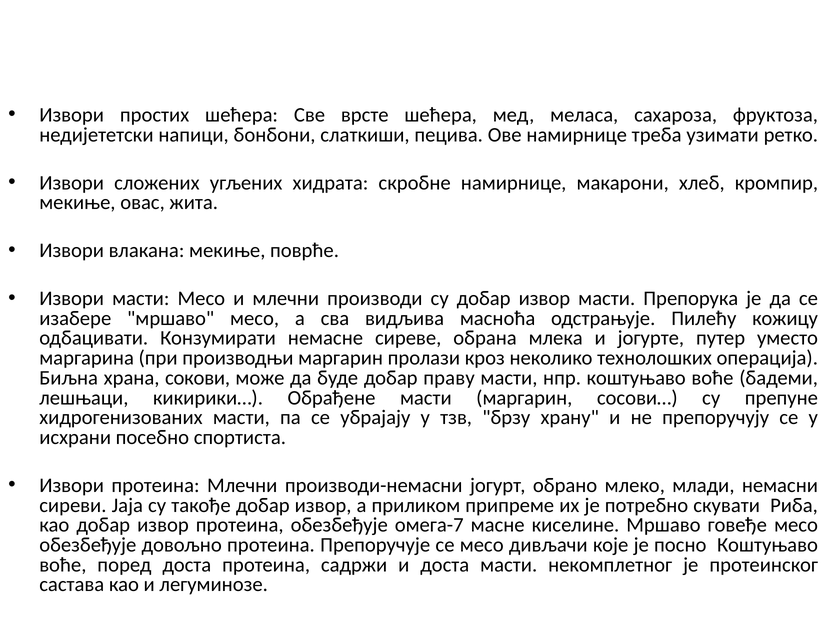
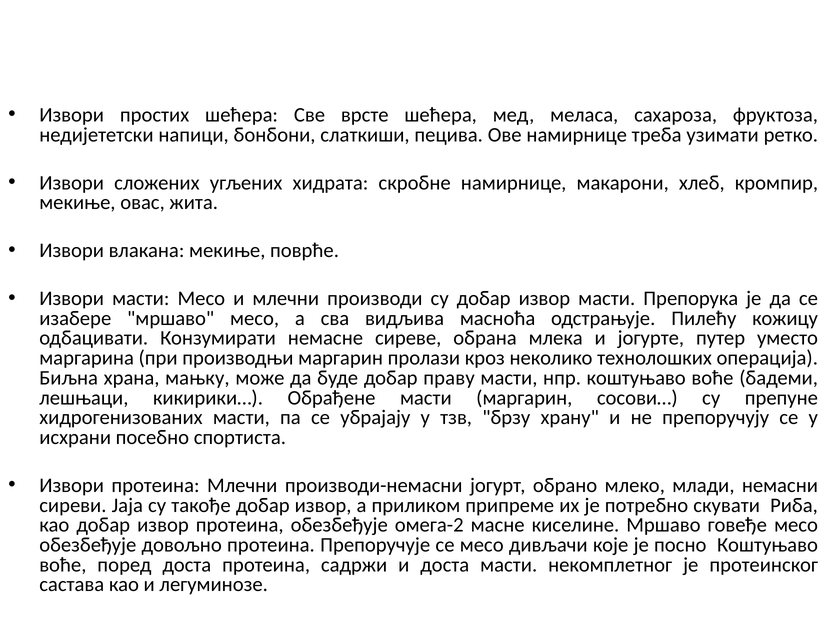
сокови: сокови -> мањку
омега-7: омега-7 -> омега-2
